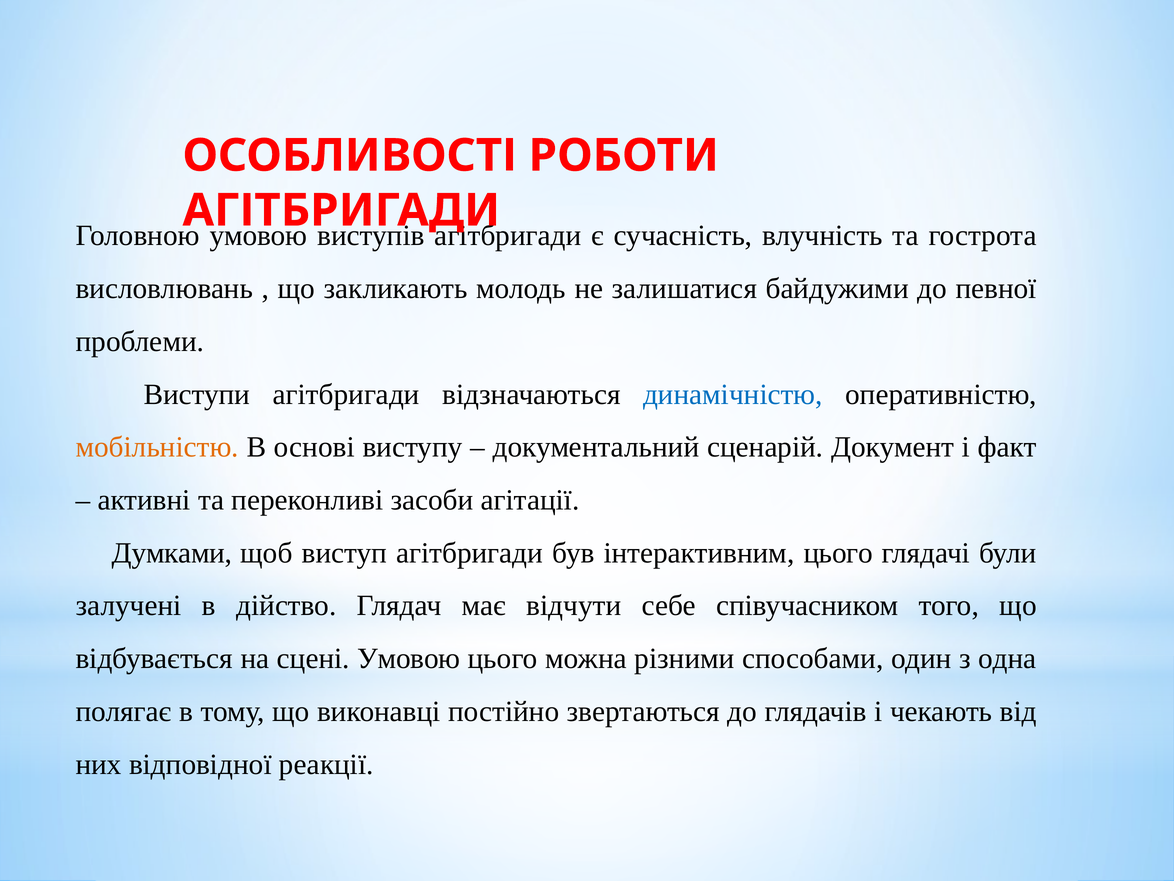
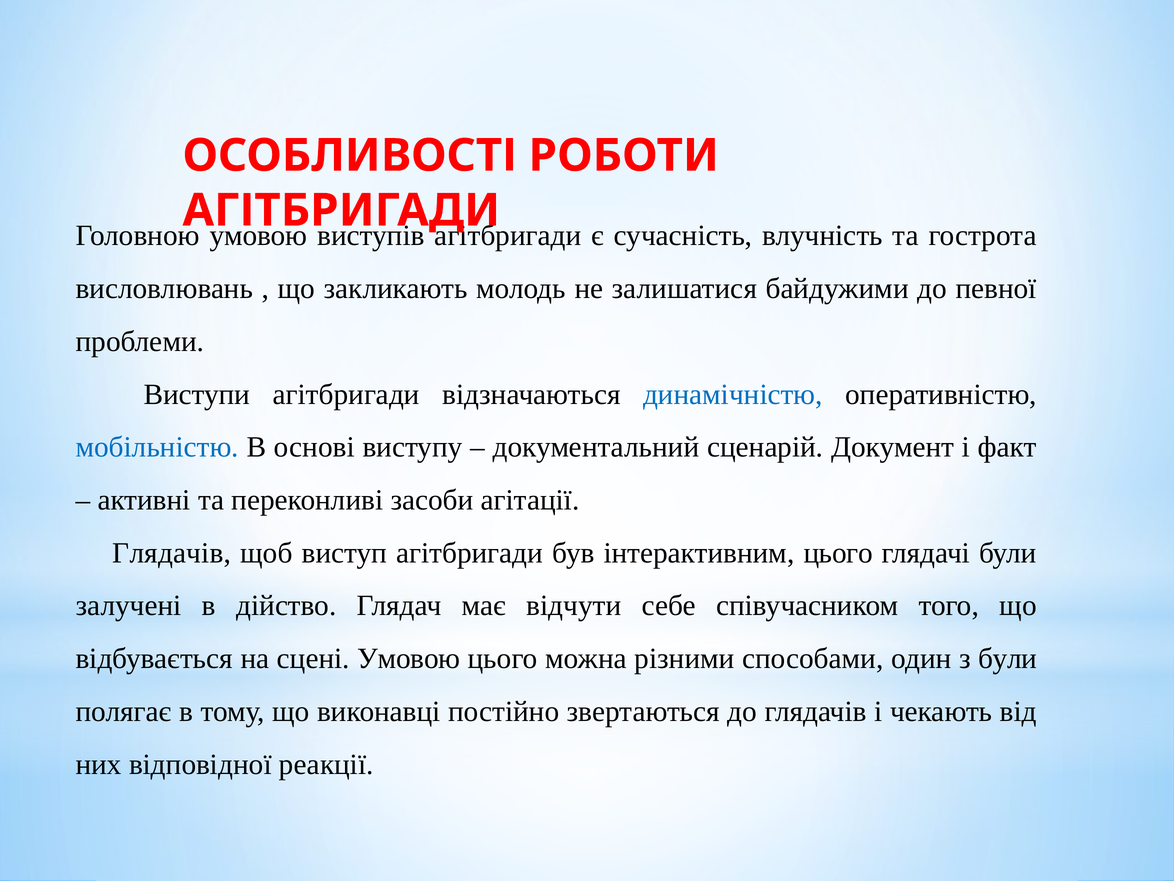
мобільністю colour: orange -> blue
Думками at (172, 553): Думками -> Глядачів
з одна: одна -> були
